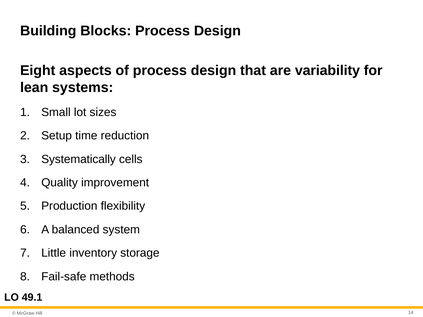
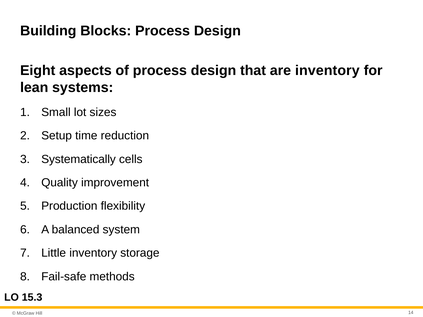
are variability: variability -> inventory
49.1: 49.1 -> 15.3
